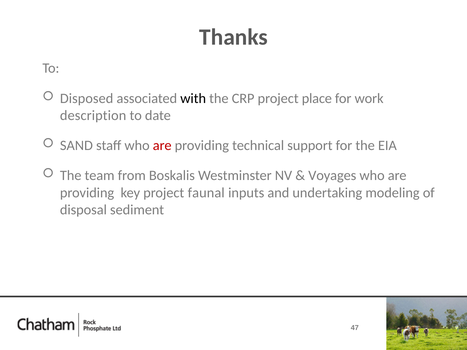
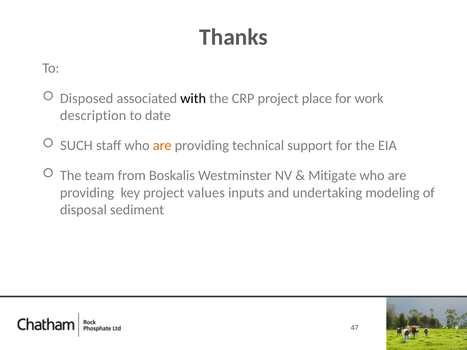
SAND: SAND -> SUCH
are at (162, 146) colour: red -> orange
Voyages: Voyages -> Mitigate
faunal: faunal -> values
